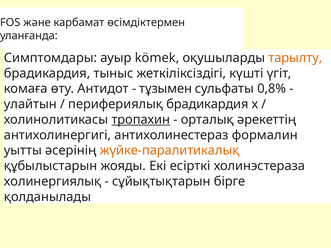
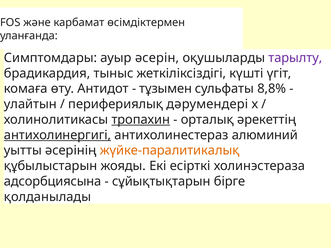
kömek: kömek -> әсерін
тарылту colour: orange -> purple
0,8%: 0,8% -> 8,8%
перифериялық брадикардия: брадикардия -> дәрумендері
антихолинергигі underline: none -> present
формалин: формалин -> алюминий
холинергиялық: холинергиялық -> адсорбциясына
